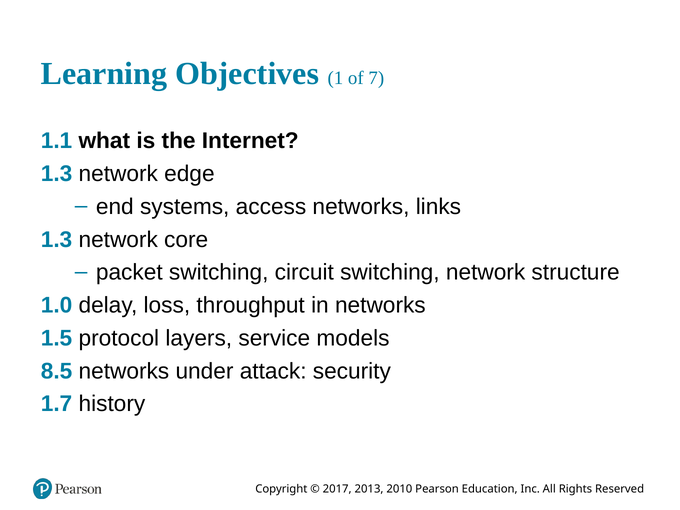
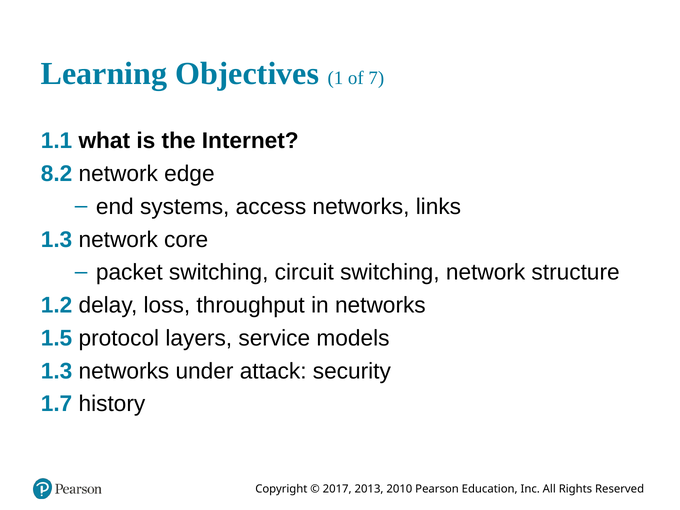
1.3 at (57, 174): 1.3 -> 8.2
1.0: 1.0 -> 1.2
8.5 at (57, 371): 8.5 -> 1.3
